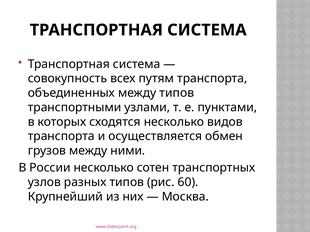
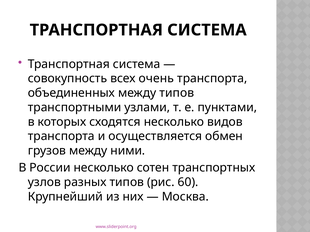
путям: путям -> очень
